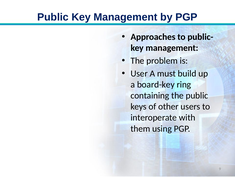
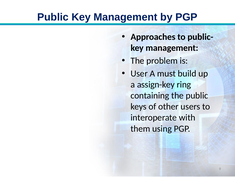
board-key: board-key -> assign-key
